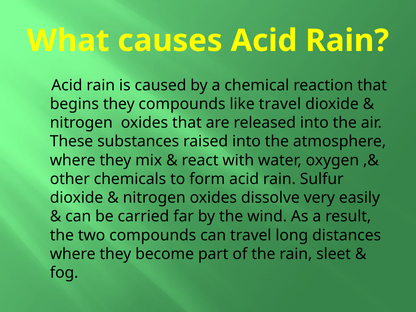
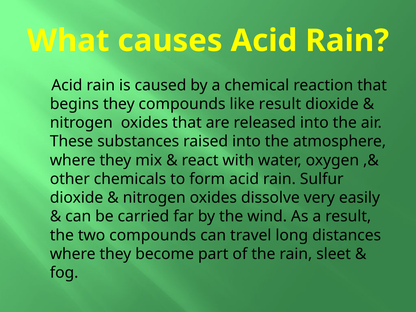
like travel: travel -> result
